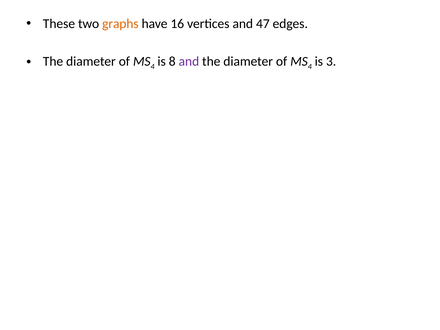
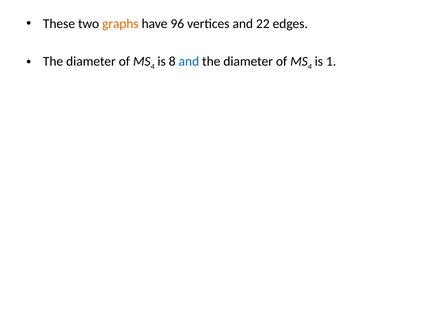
16: 16 -> 96
47: 47 -> 22
and at (189, 61) colour: purple -> blue
3: 3 -> 1
